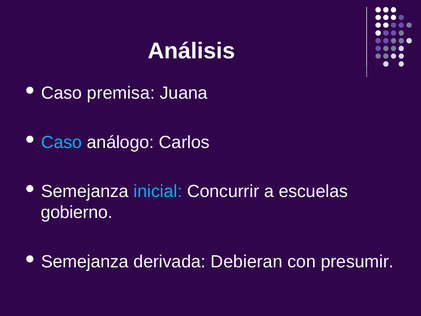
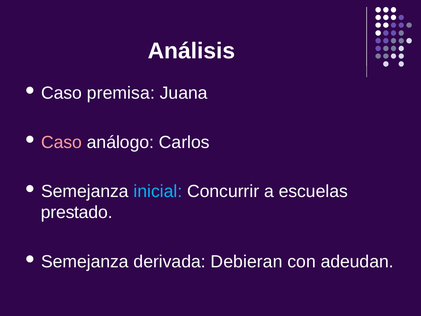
Caso at (62, 142) colour: light blue -> pink
gobierno: gobierno -> prestado
presumir: presumir -> adeudan
